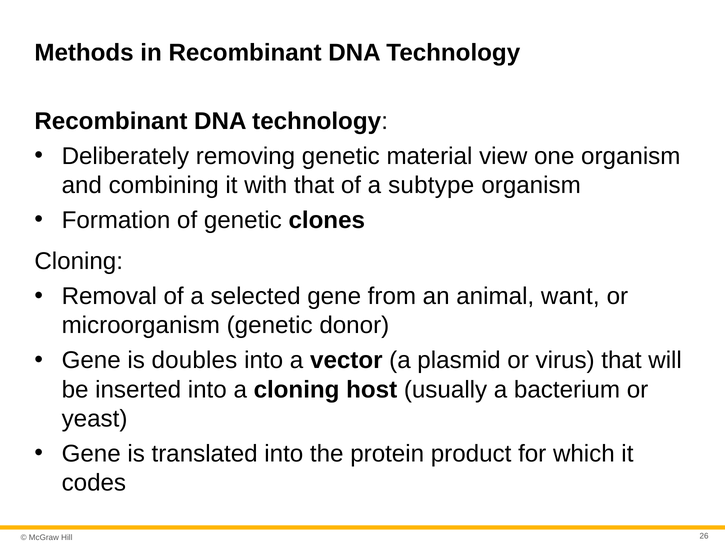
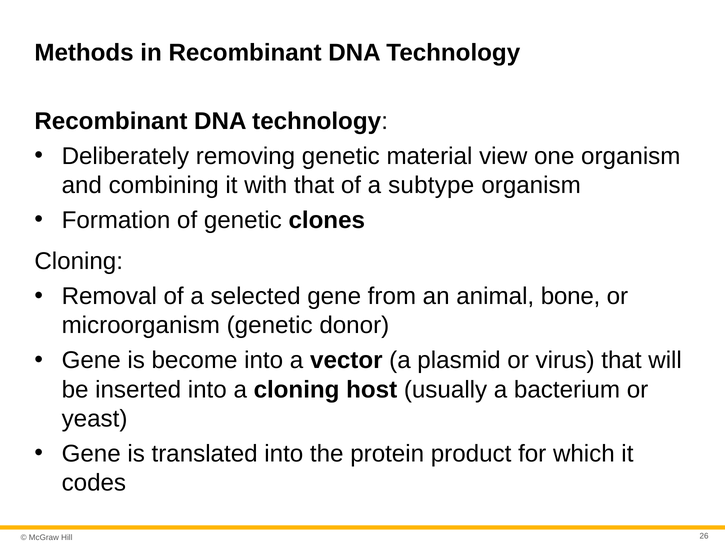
want: want -> bone
doubles: doubles -> become
